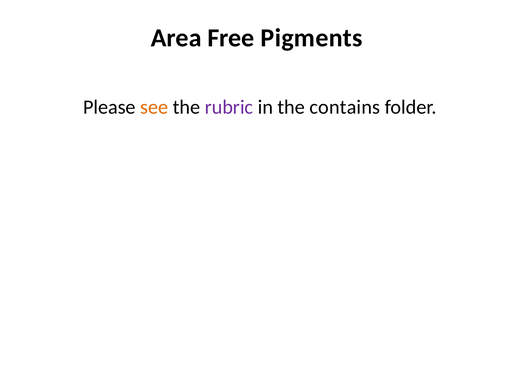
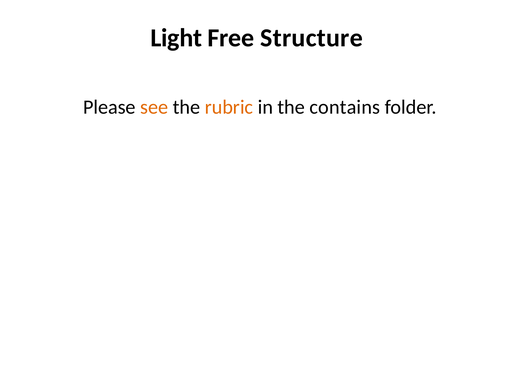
Area: Area -> Light
Pigments: Pigments -> Structure
rubric colour: purple -> orange
